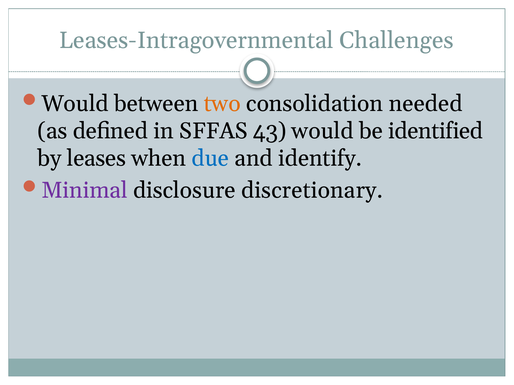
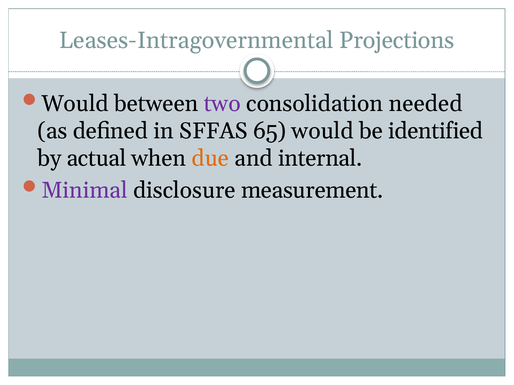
Challenges: Challenges -> Projections
two colour: orange -> purple
43: 43 -> 65
leases: leases -> actual
due colour: blue -> orange
identify: identify -> internal
discretionary: discretionary -> measurement
